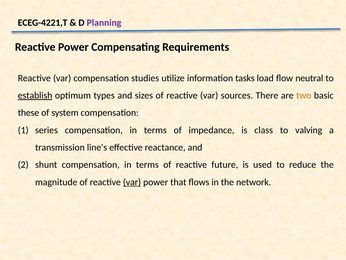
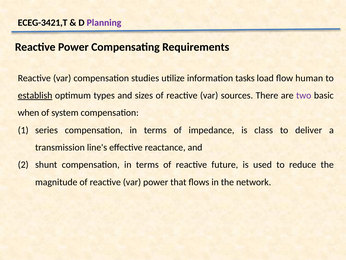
ECEG-4221,T: ECEG-4221,T -> ECEG-3421,T
neutral: neutral -> human
two colour: orange -> purple
these: these -> when
valving: valving -> deliver
var at (132, 182) underline: present -> none
